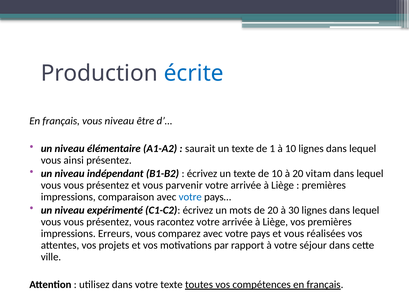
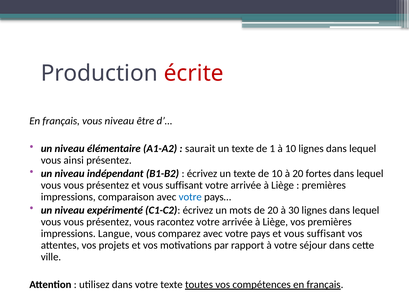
écrite colour: blue -> red
vitam: vitam -> fortes
présentez et vous parvenir: parvenir -> suffisant
Erreurs: Erreurs -> Langue
pays et vous réalisées: réalisées -> suffisant
